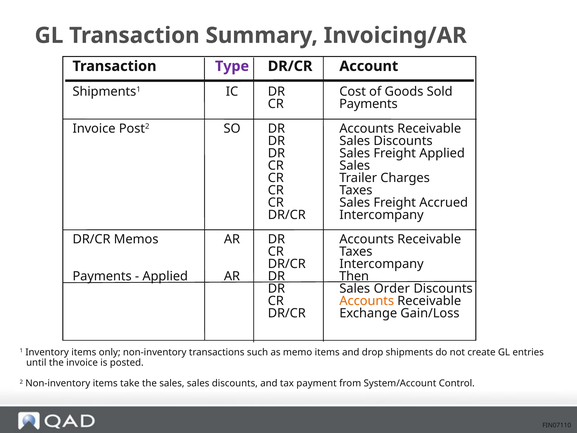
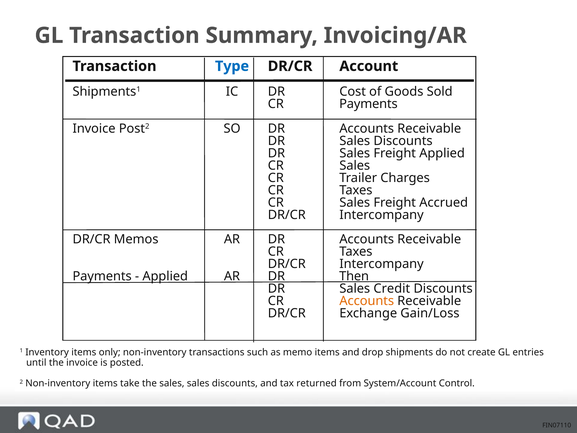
Type colour: purple -> blue
Order: Order -> Credit
payment: payment -> returned
